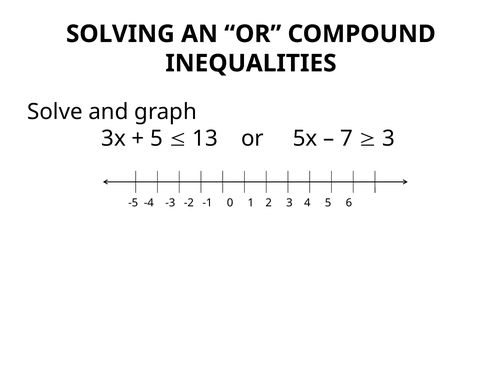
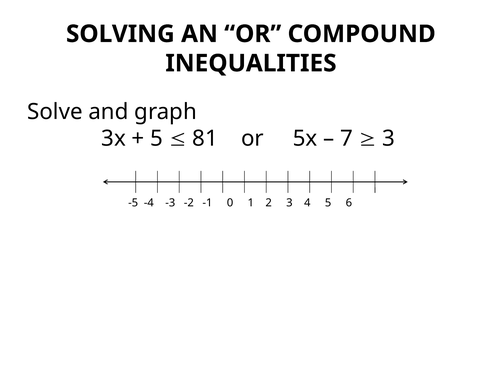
13: 13 -> 81
